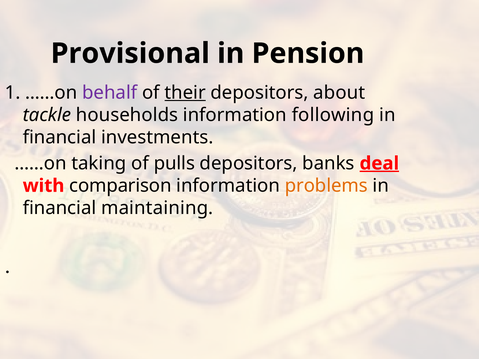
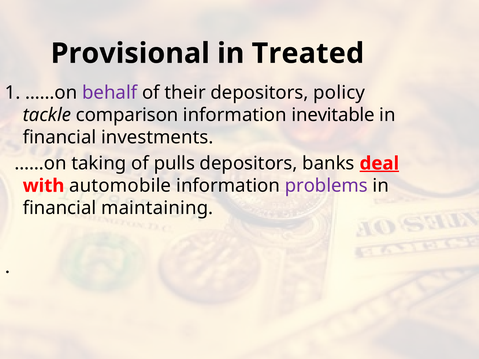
Pension: Pension -> Treated
their underline: present -> none
about: about -> policy
households: households -> comparison
following: following -> inevitable
comparison: comparison -> automobile
problems colour: orange -> purple
